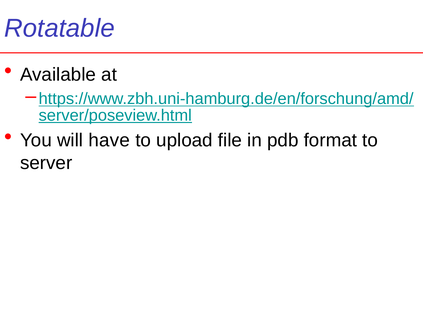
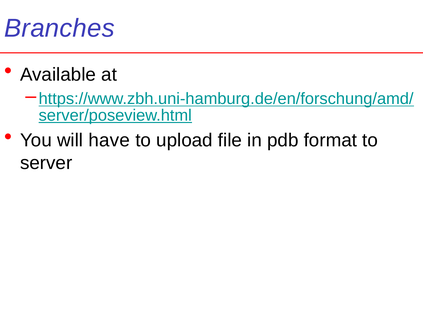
Rotatable: Rotatable -> Branches
